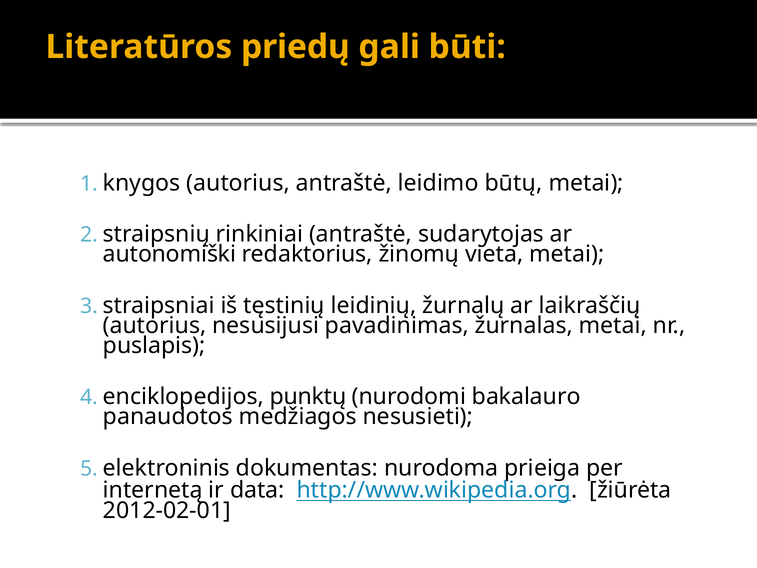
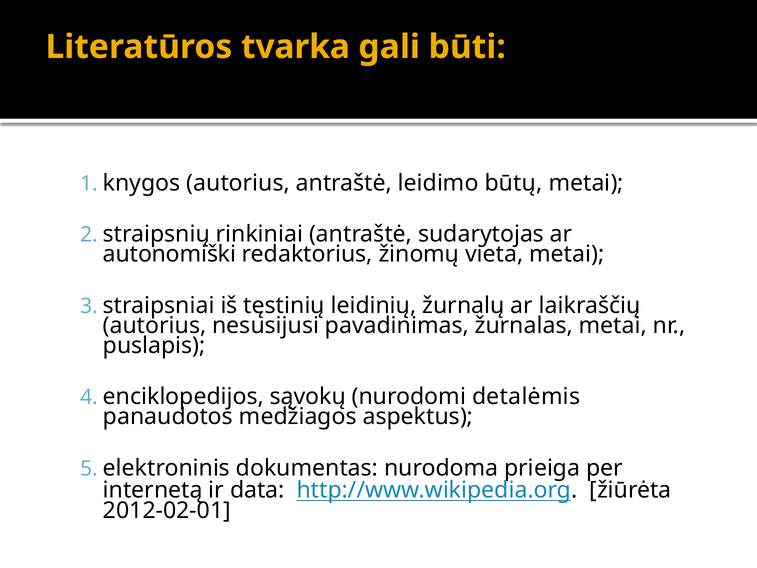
priedų: priedų -> tvarka
punktų: punktų -> sąvokų
bakalauro: bakalauro -> detalėmis
nesusieti: nesusieti -> aspektus
